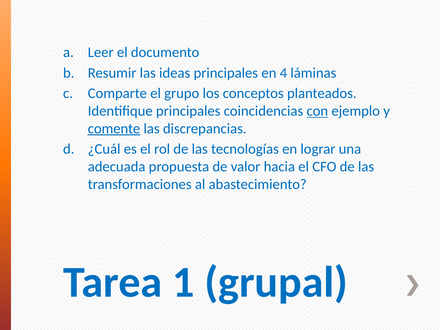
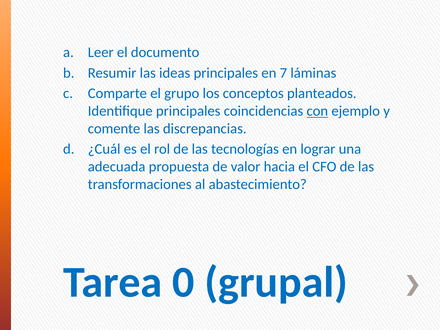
4: 4 -> 7
comente underline: present -> none
1: 1 -> 0
